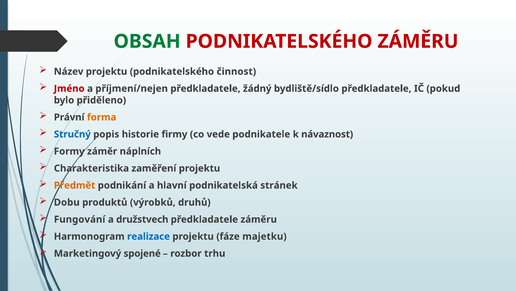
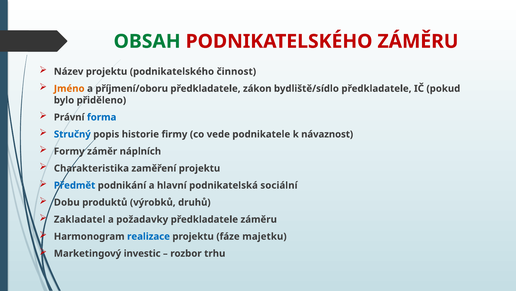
Jméno colour: red -> orange
příjmení/nejen: příjmení/nejen -> příjmení/oboru
žádný: žádný -> zákon
forma colour: orange -> blue
Předmět colour: orange -> blue
stránek: stránek -> sociální
Fungování: Fungování -> Zakladatel
družstvech: družstvech -> požadavky
spojené: spojené -> investic
